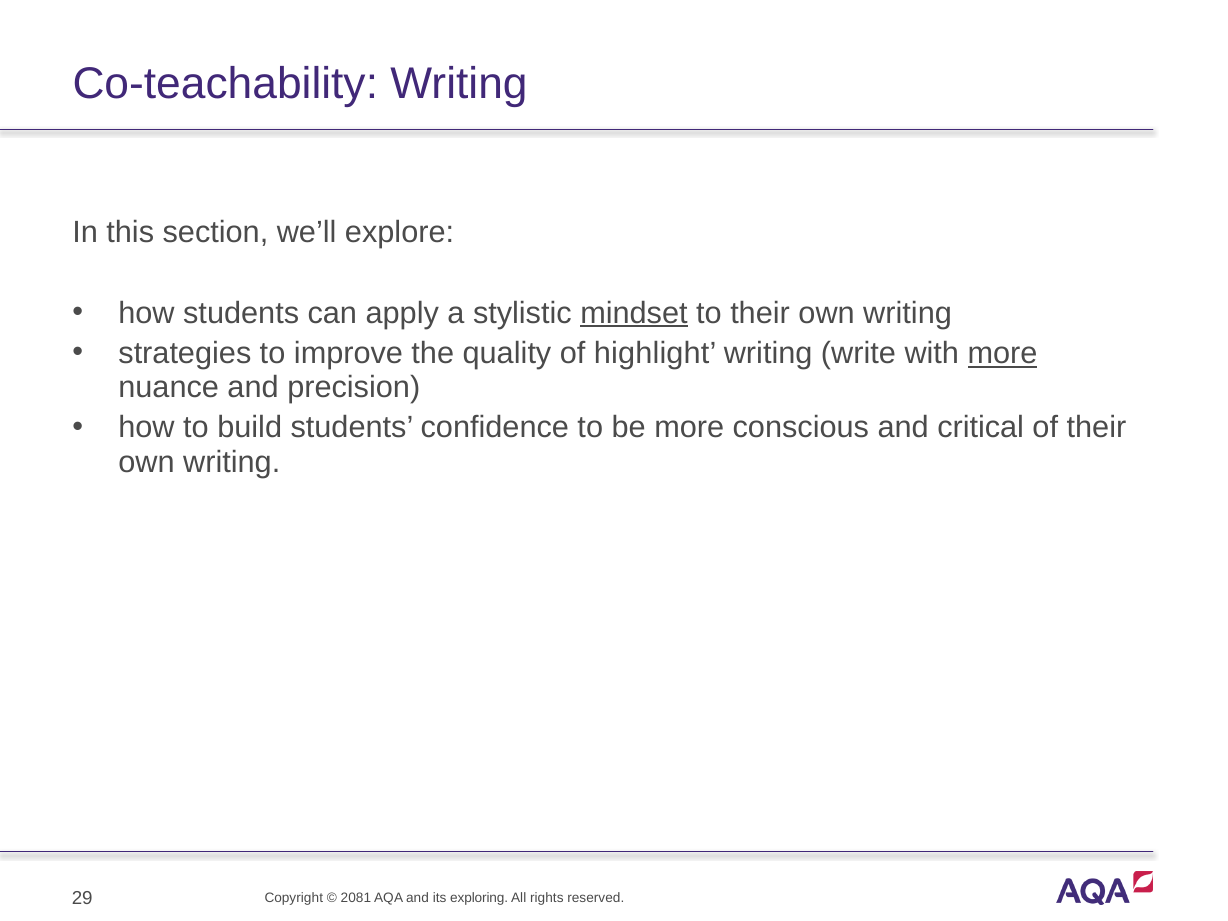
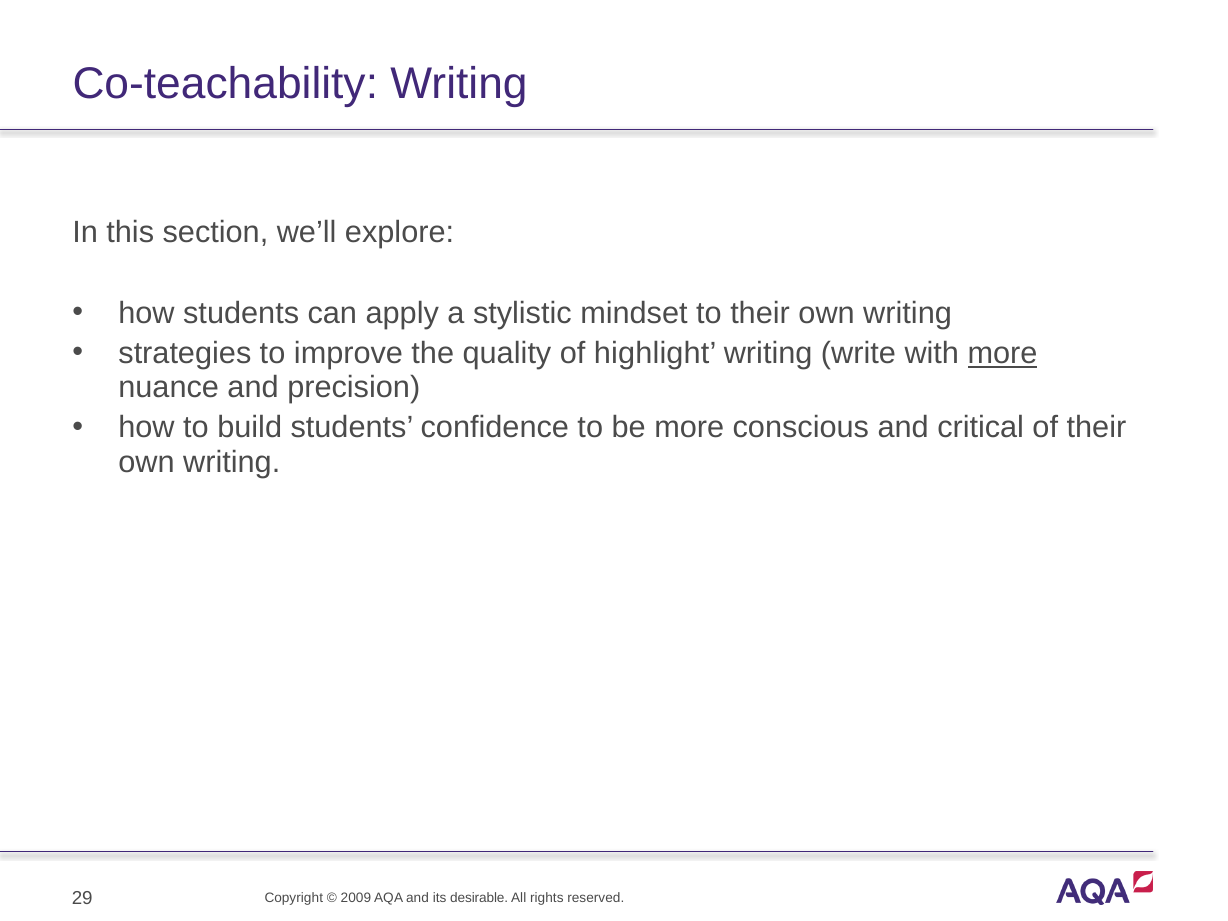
mindset underline: present -> none
2081: 2081 -> 2009
exploring: exploring -> desirable
